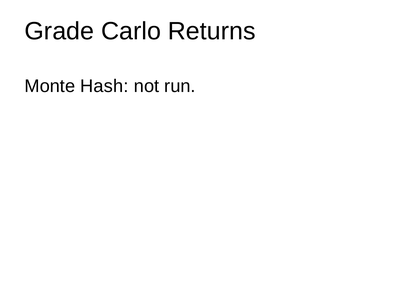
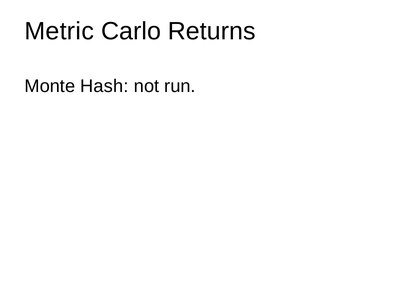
Grade: Grade -> Metric
